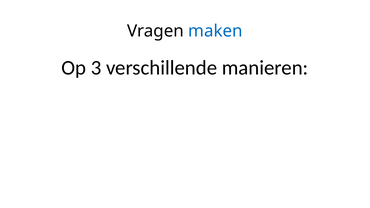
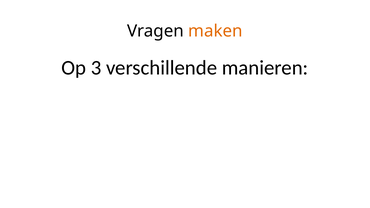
maken colour: blue -> orange
